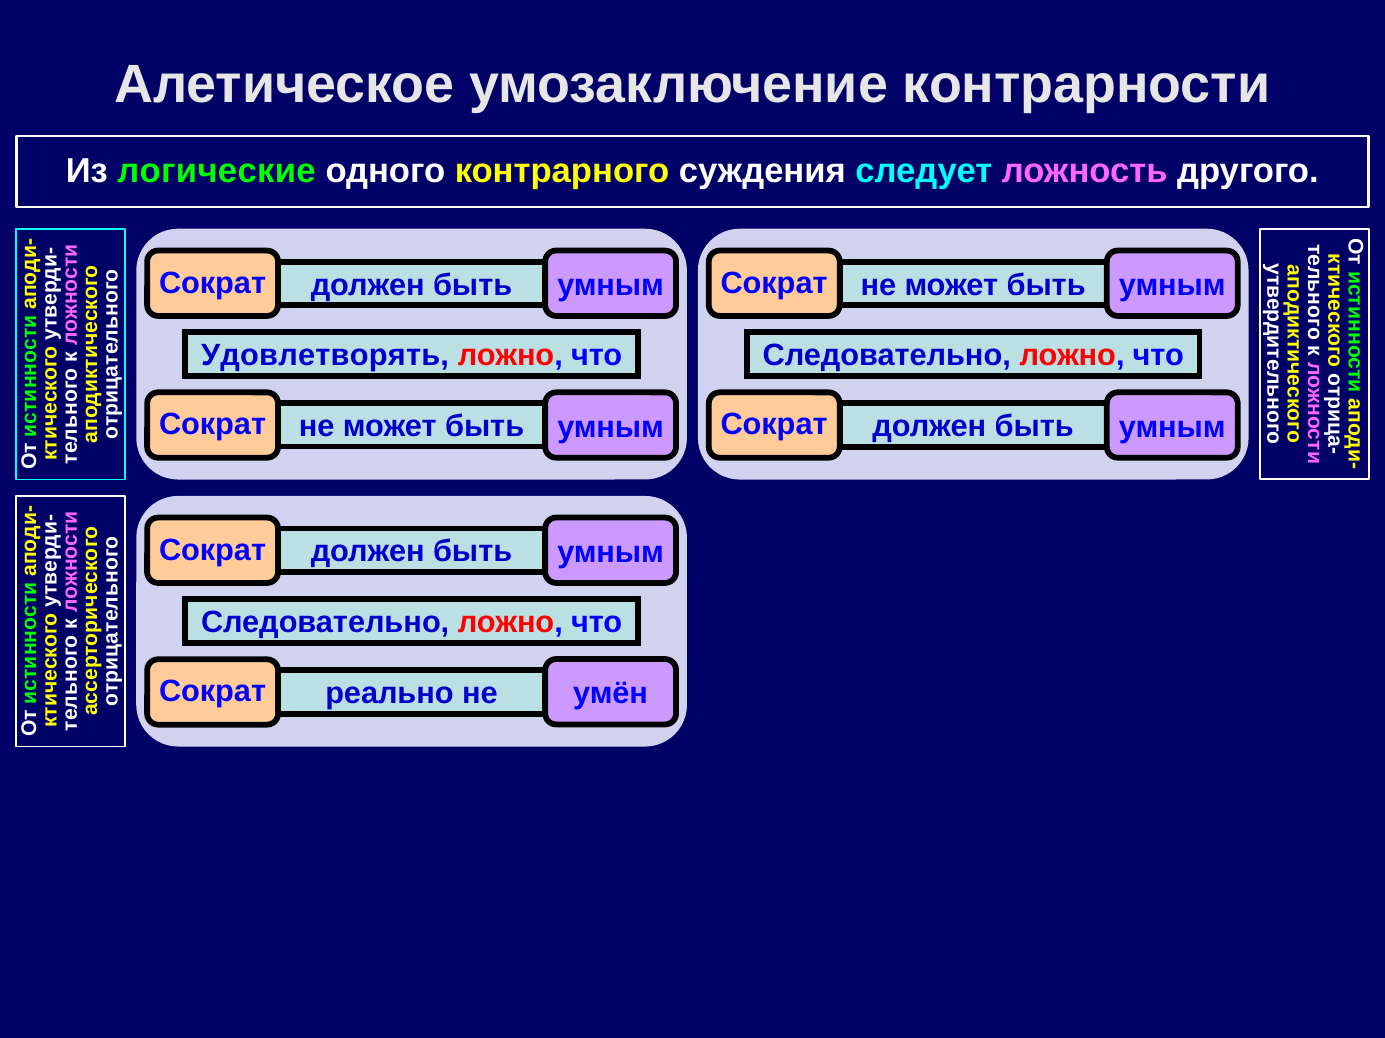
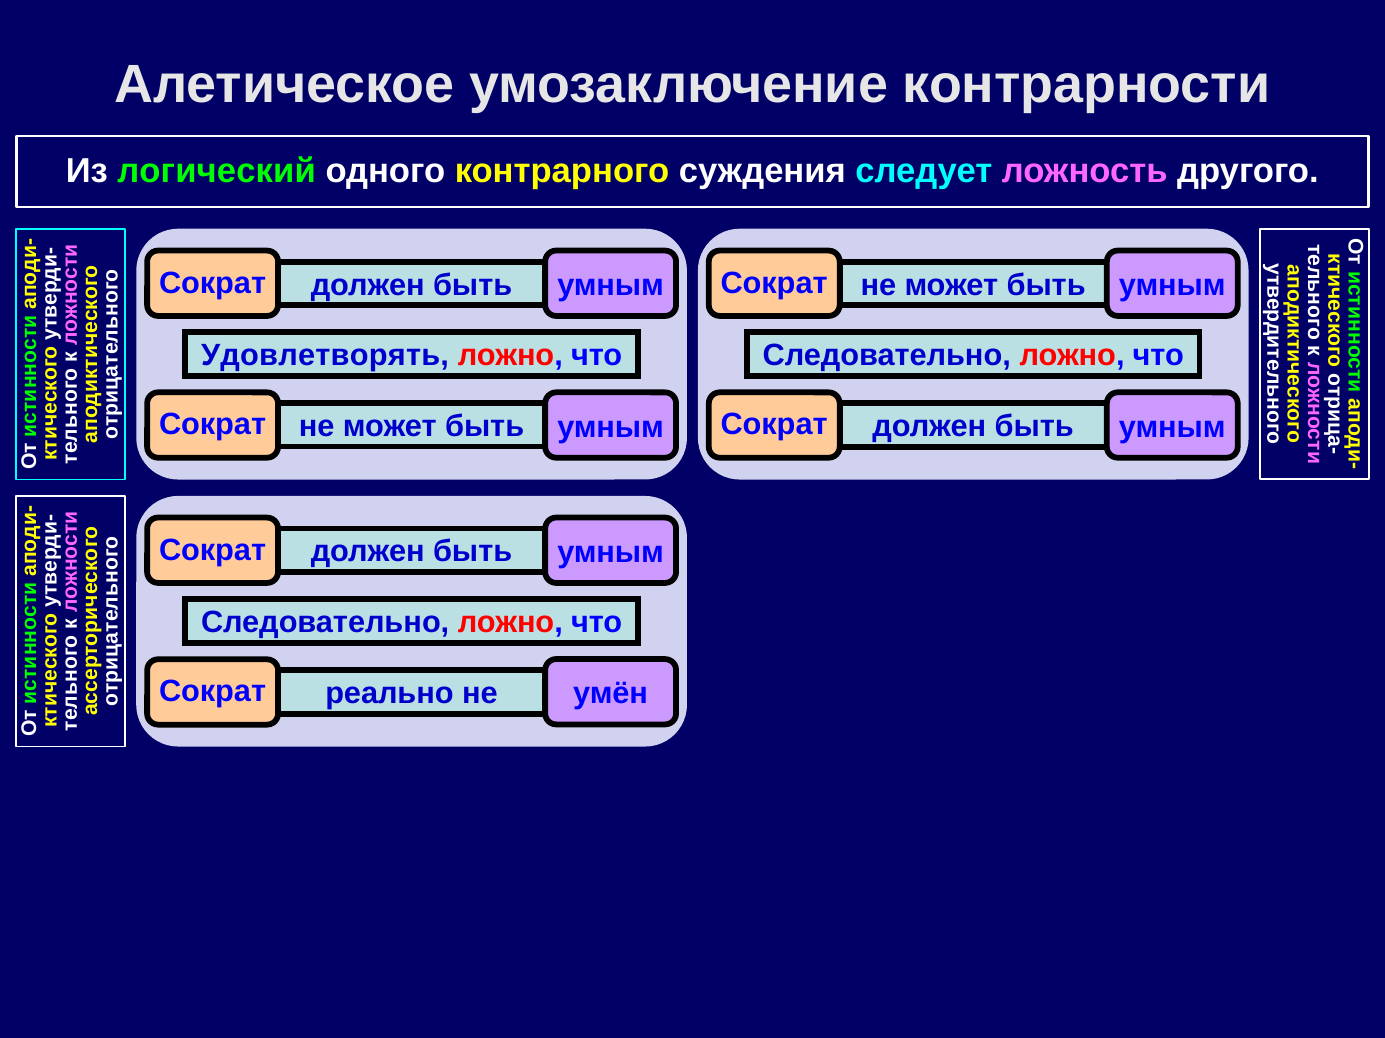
логические: логические -> логический
